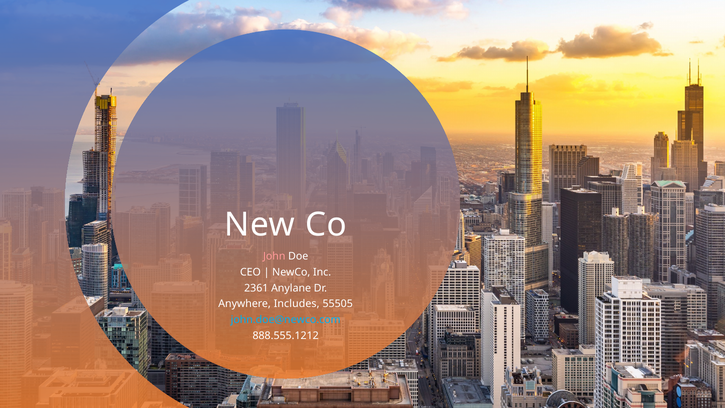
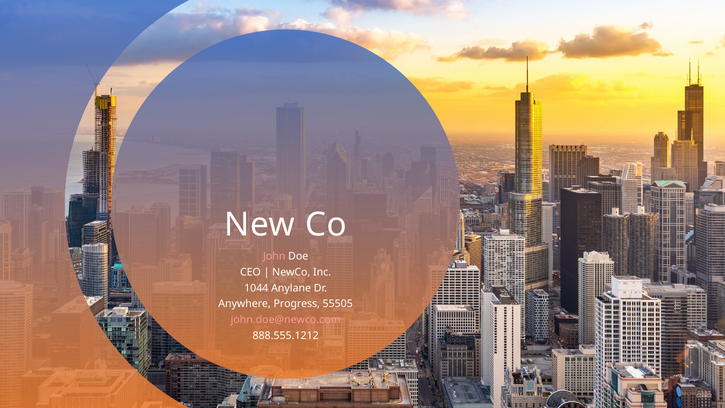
2361: 2361 -> 1044
Includes: Includes -> Progress
john.doe@newco.com colour: light blue -> pink
